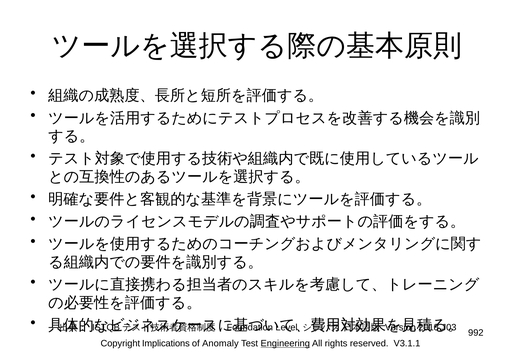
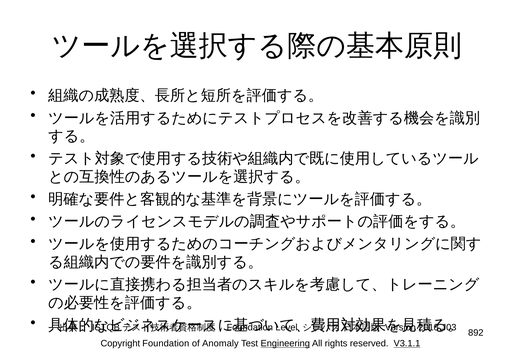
992: 992 -> 892
Copyright Implications: Implications -> Foundation
V3.1.1 underline: none -> present
